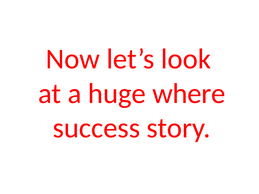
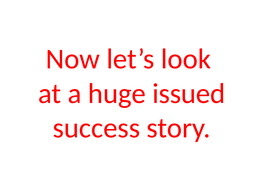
where: where -> issued
